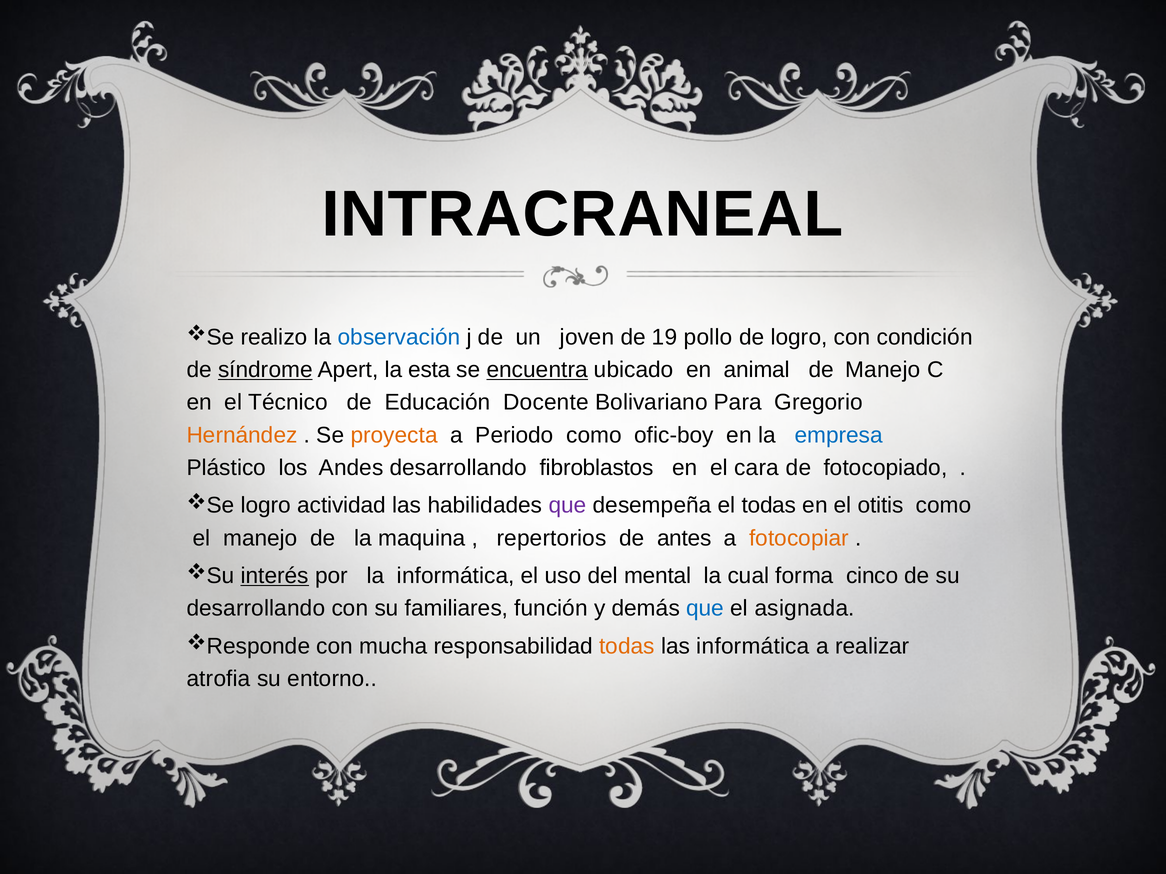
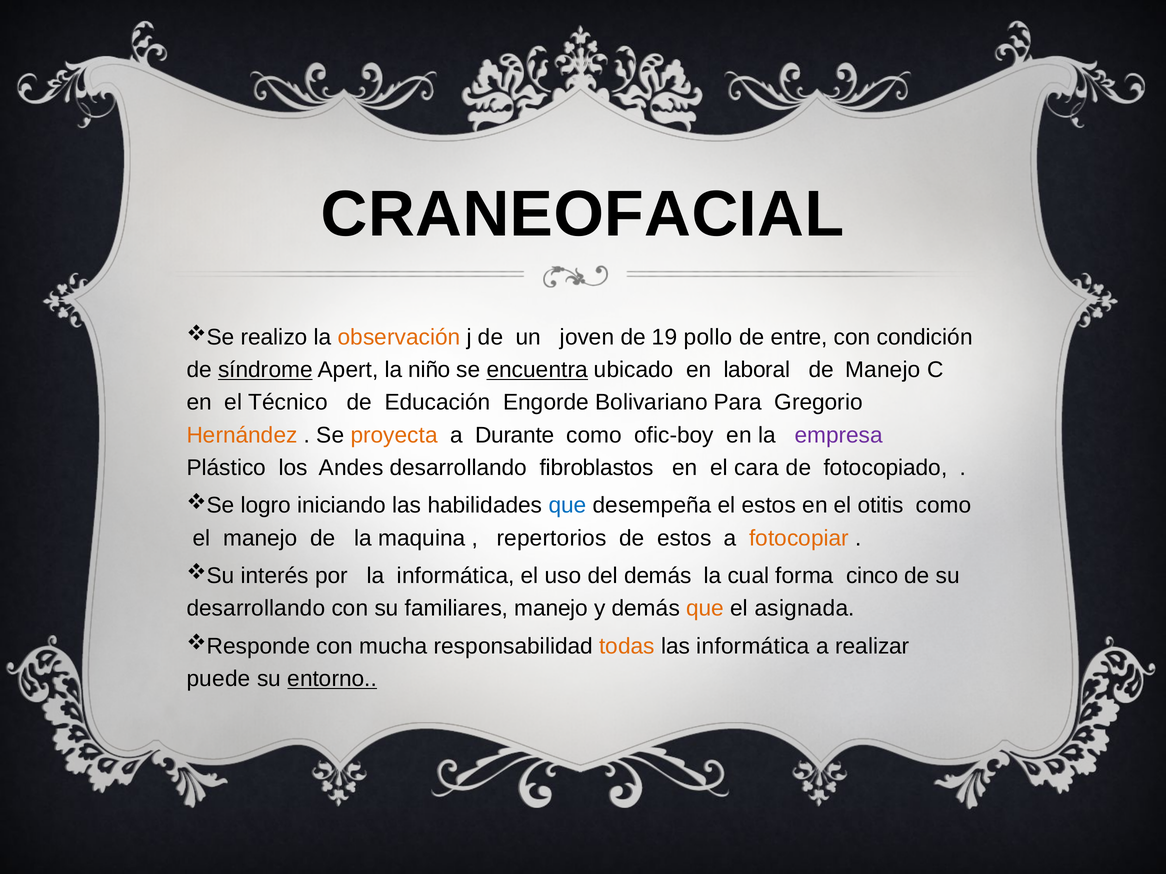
INTRACRANEAL: INTRACRANEAL -> CRANEOFACIAL
observación colour: blue -> orange
de logro: logro -> entre
esta: esta -> niño
animal: animal -> laboral
Docente: Docente -> Engorde
Periodo: Periodo -> Durante
empresa colour: blue -> purple
actividad: actividad -> iniciando
que at (567, 506) colour: purple -> blue
el todas: todas -> estos
de antes: antes -> estos
interés underline: present -> none
del mental: mental -> demás
familiares función: función -> manejo
que at (705, 609) colour: blue -> orange
atrofia: atrofia -> puede
entorno underline: none -> present
